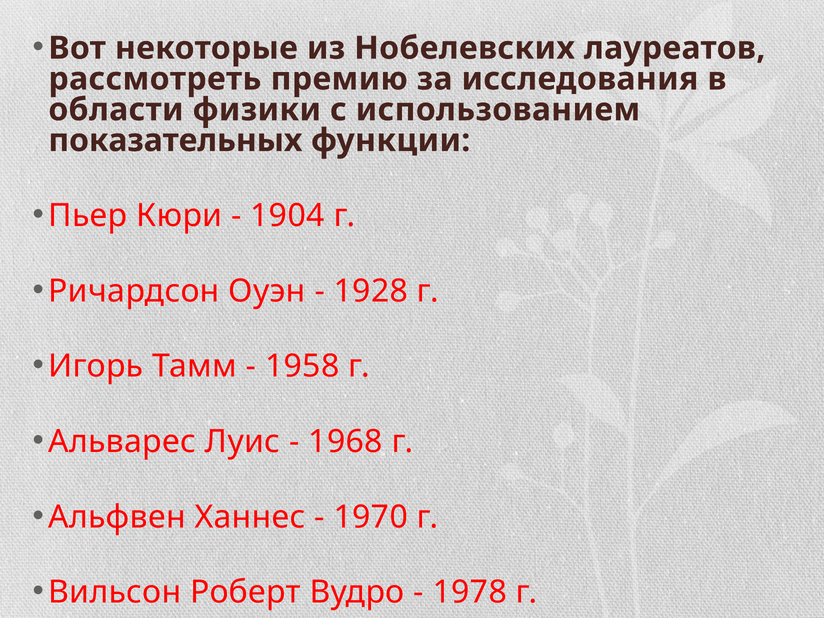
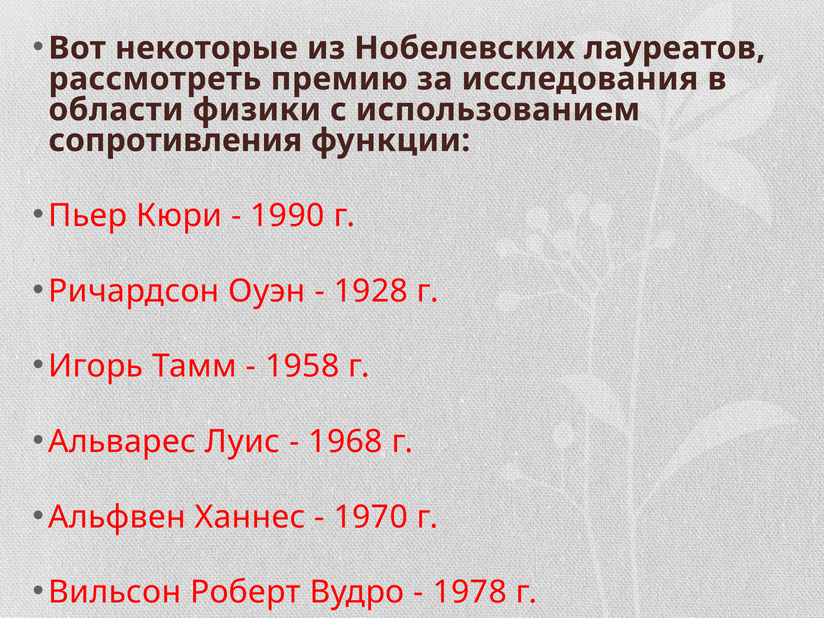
показательных: показательных -> сопротивления
1904: 1904 -> 1990
